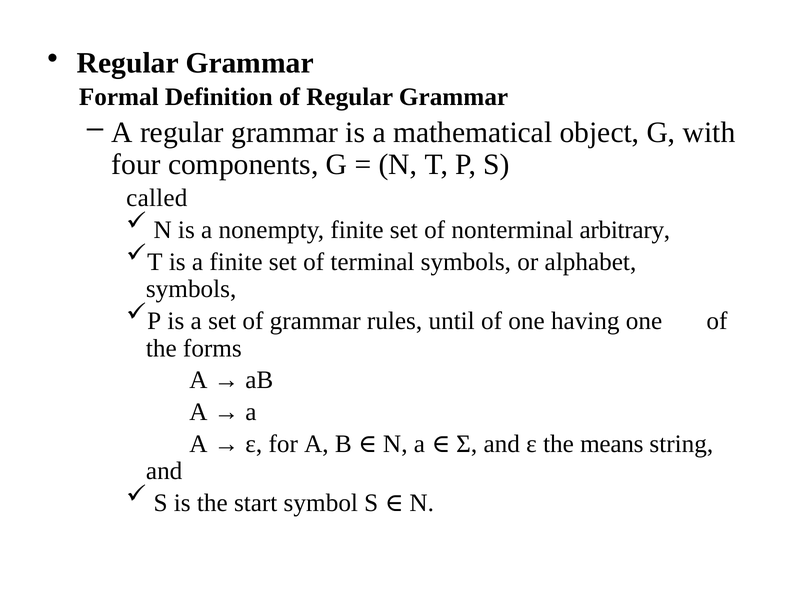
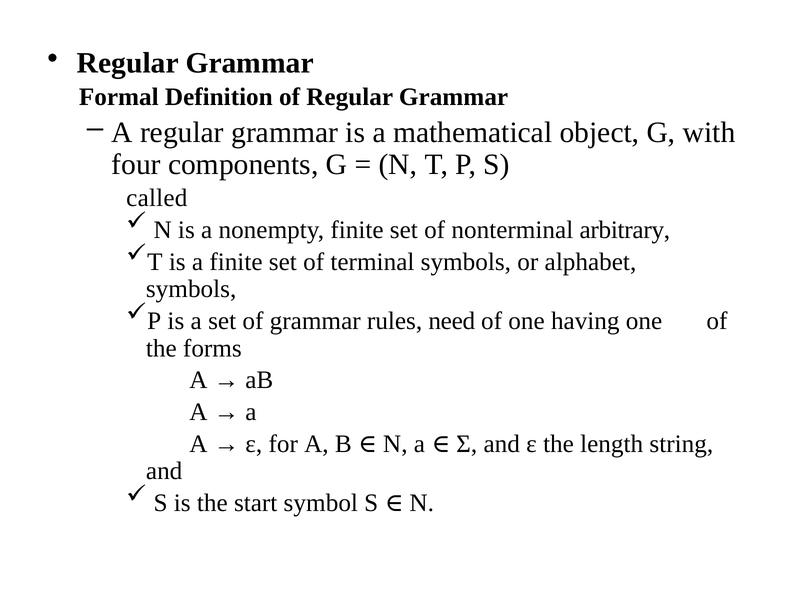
until: until -> need
means: means -> length
